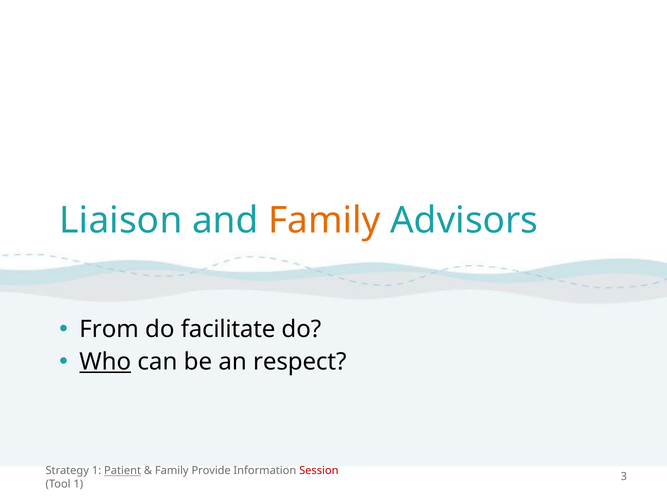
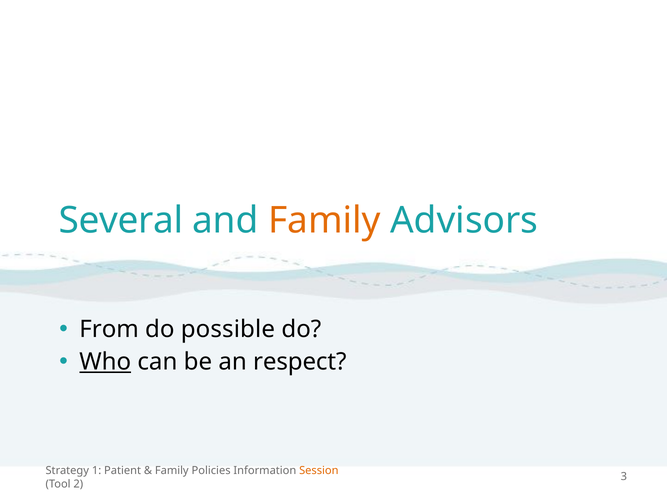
Liaison: Liaison -> Several
facilitate: facilitate -> possible
Patient underline: present -> none
Provide: Provide -> Policies
Session colour: red -> orange
Tool 1: 1 -> 2
